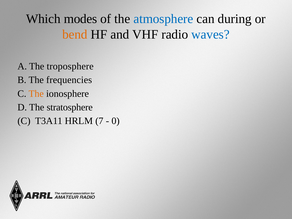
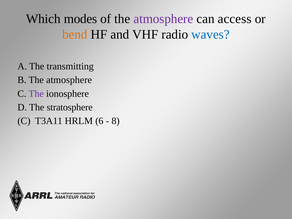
atmosphere at (163, 19) colour: blue -> purple
during: during -> access
troposphere: troposphere -> transmitting
B The frequencies: frequencies -> atmosphere
The at (36, 94) colour: orange -> purple
7: 7 -> 6
0: 0 -> 8
